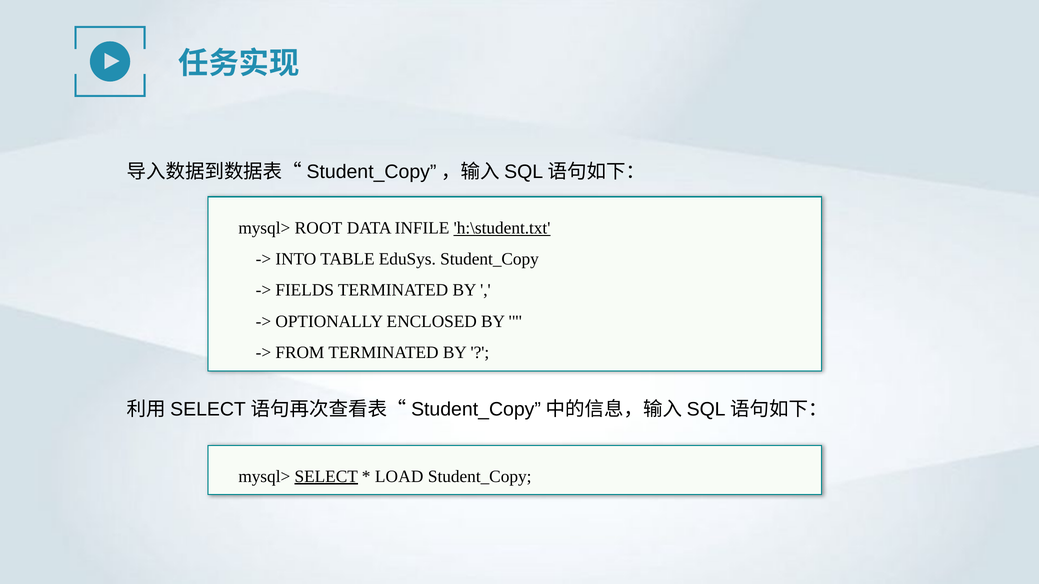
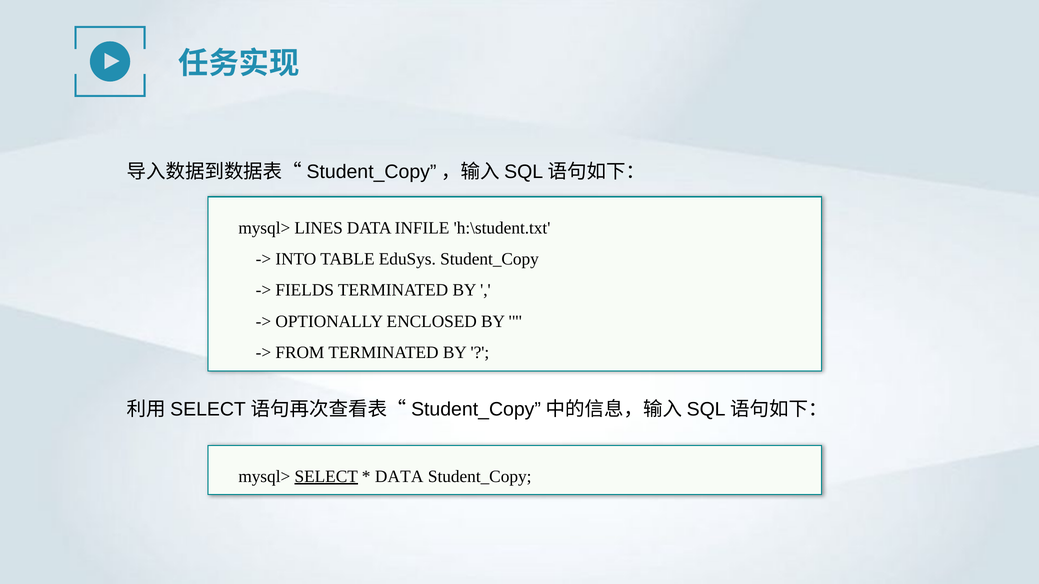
ROOT: ROOT -> LINES
h:\student.txt underline: present -> none
LOAD at (399, 477): LOAD -> DATA
